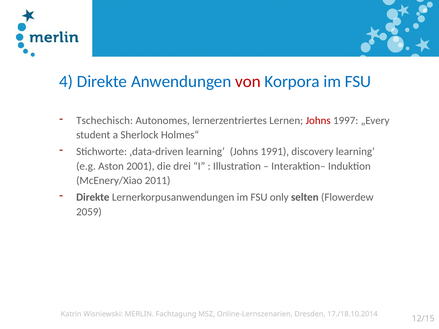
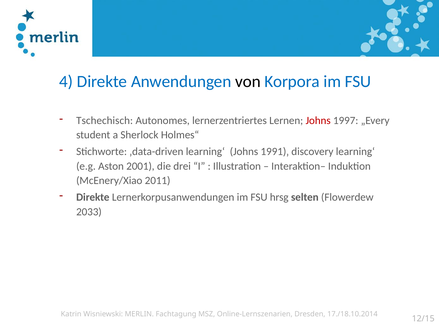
von colour: red -> black
only: only -> hrsg
2059: 2059 -> 2033
